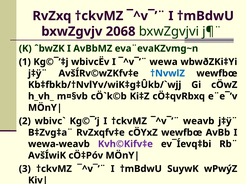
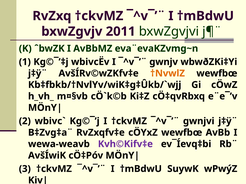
2068: 2068 -> 2011
wewa: wewa -> gwnjv
†NvwlZ colour: blue -> orange
weavb: weavb -> gwnjvi
